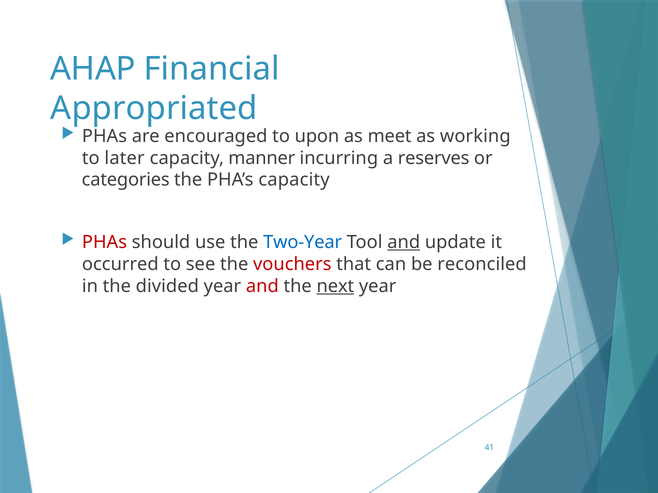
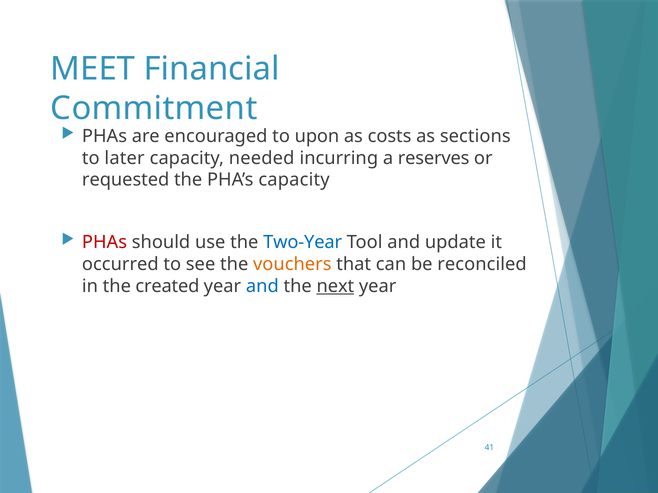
AHAP: AHAP -> MEET
Appropriated: Appropriated -> Commitment
meet: meet -> costs
working: working -> sections
manner: manner -> needed
categories: categories -> requested
and at (404, 242) underline: present -> none
vouchers colour: red -> orange
divided: divided -> created
and at (262, 286) colour: red -> blue
